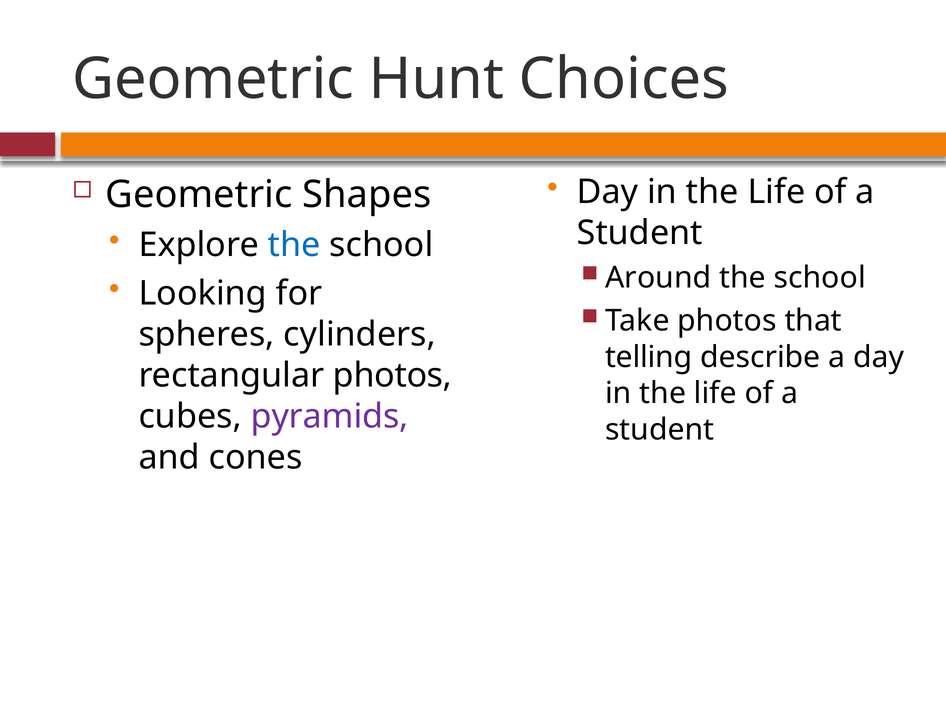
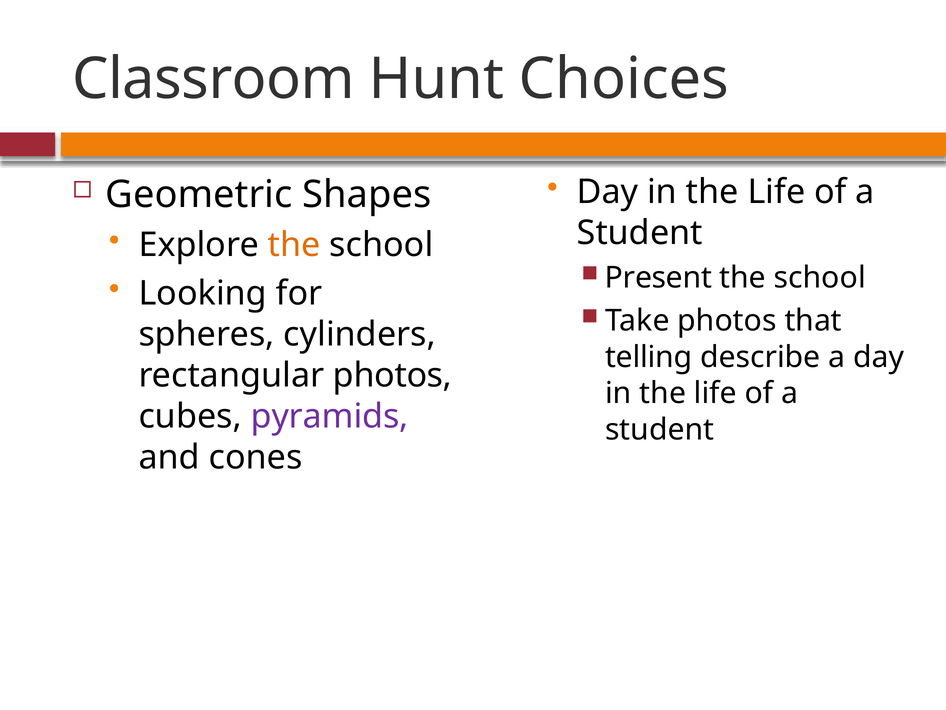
Geometric at (213, 79): Geometric -> Classroom
the at (294, 245) colour: blue -> orange
Around: Around -> Present
